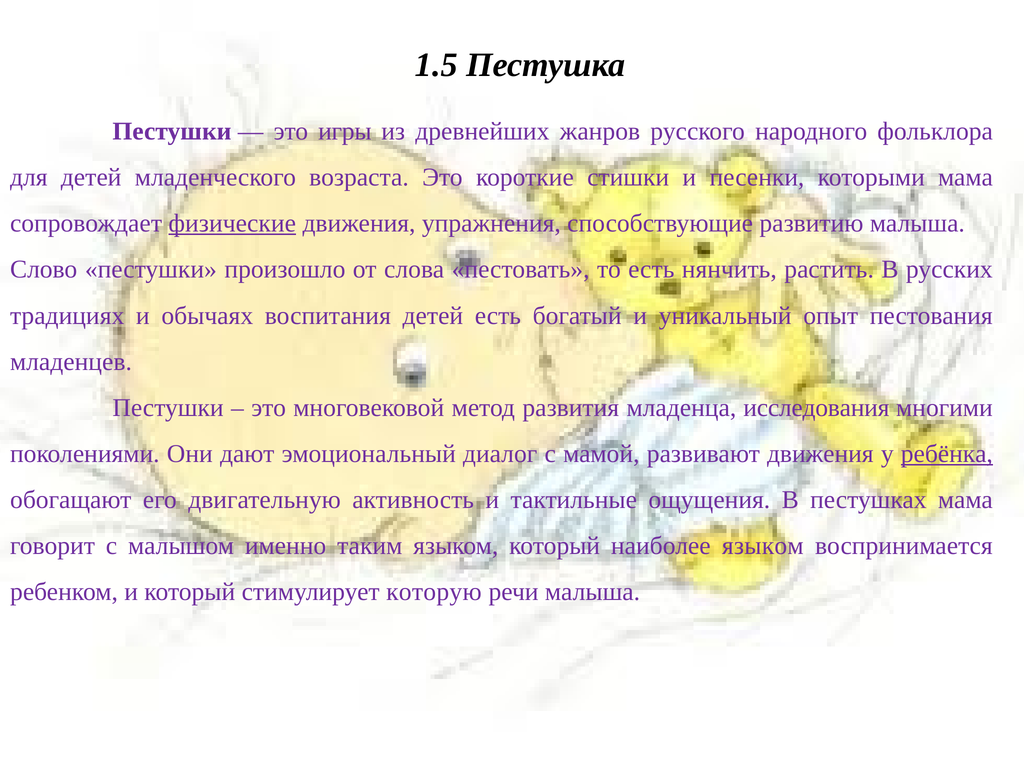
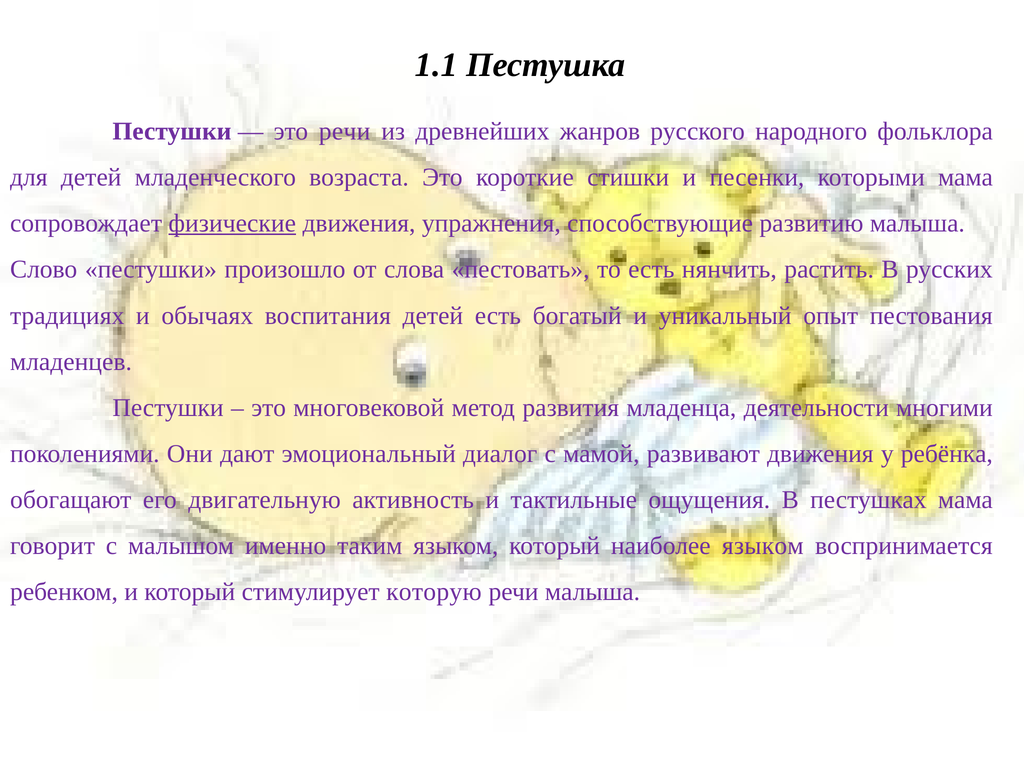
1.5: 1.5 -> 1.1
это игры: игры -> речи
исследования: исследования -> деятельности
ребёнка underline: present -> none
